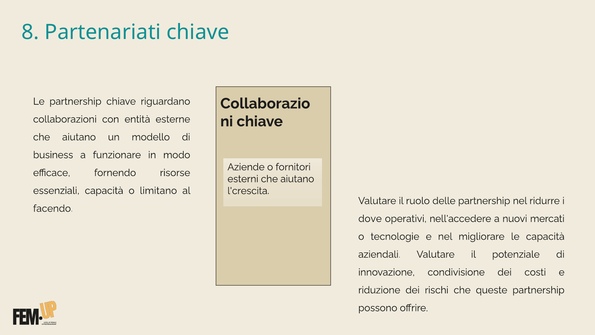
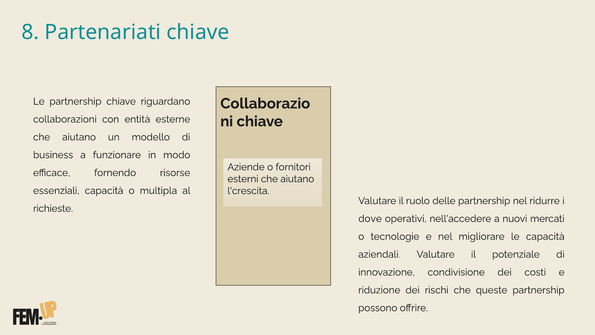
limitano: limitano -> multipla
facendo: facendo -> richieste
